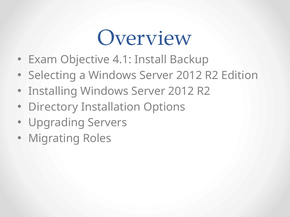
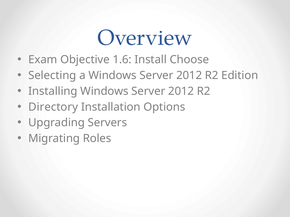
4.1: 4.1 -> 1.6
Backup: Backup -> Choose
